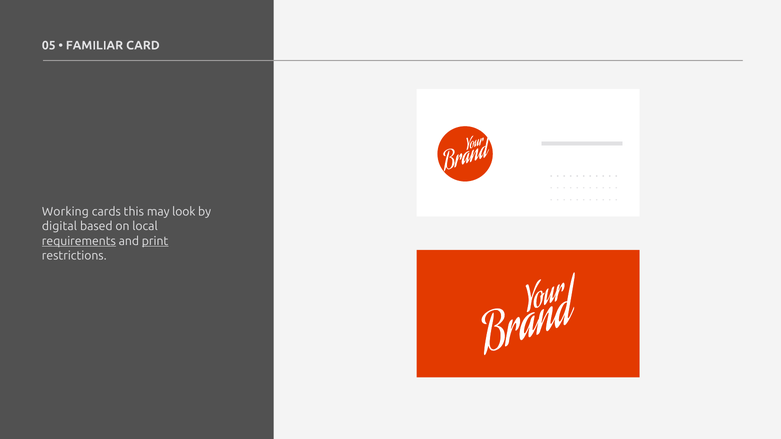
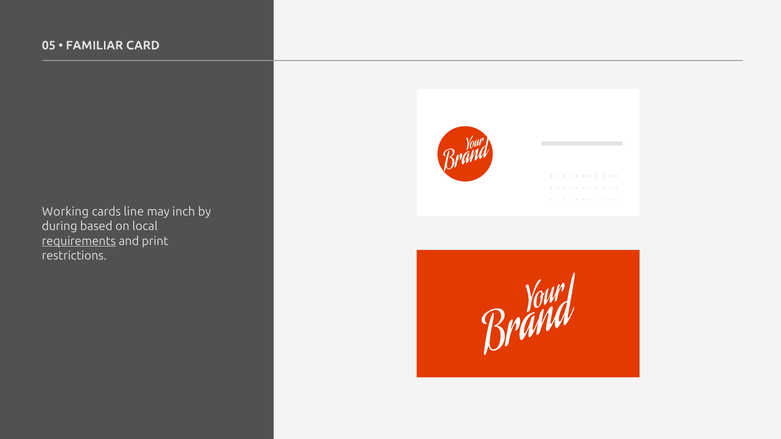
this: this -> line
look: look -> inch
digital: digital -> during
print underline: present -> none
